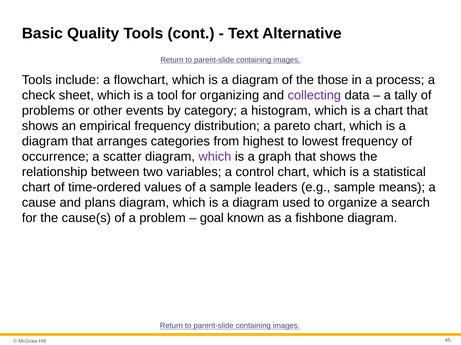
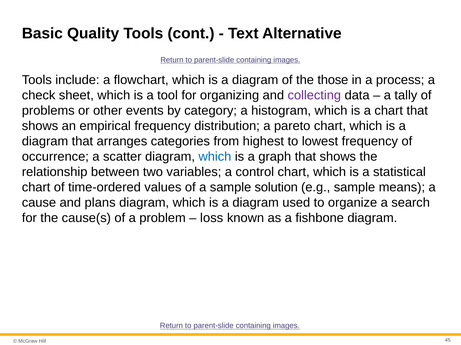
which at (215, 157) colour: purple -> blue
leaders: leaders -> solution
goal: goal -> loss
